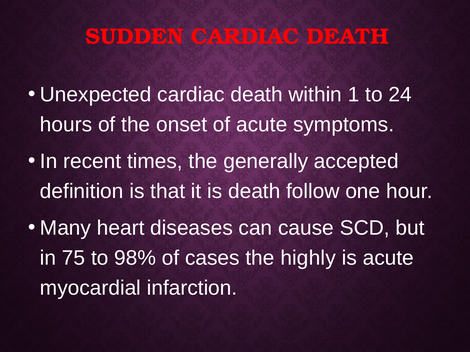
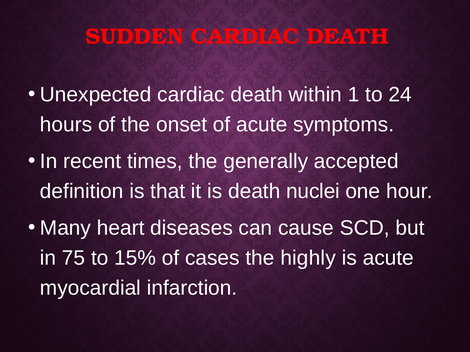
follow: follow -> nuclei
98%: 98% -> 15%
